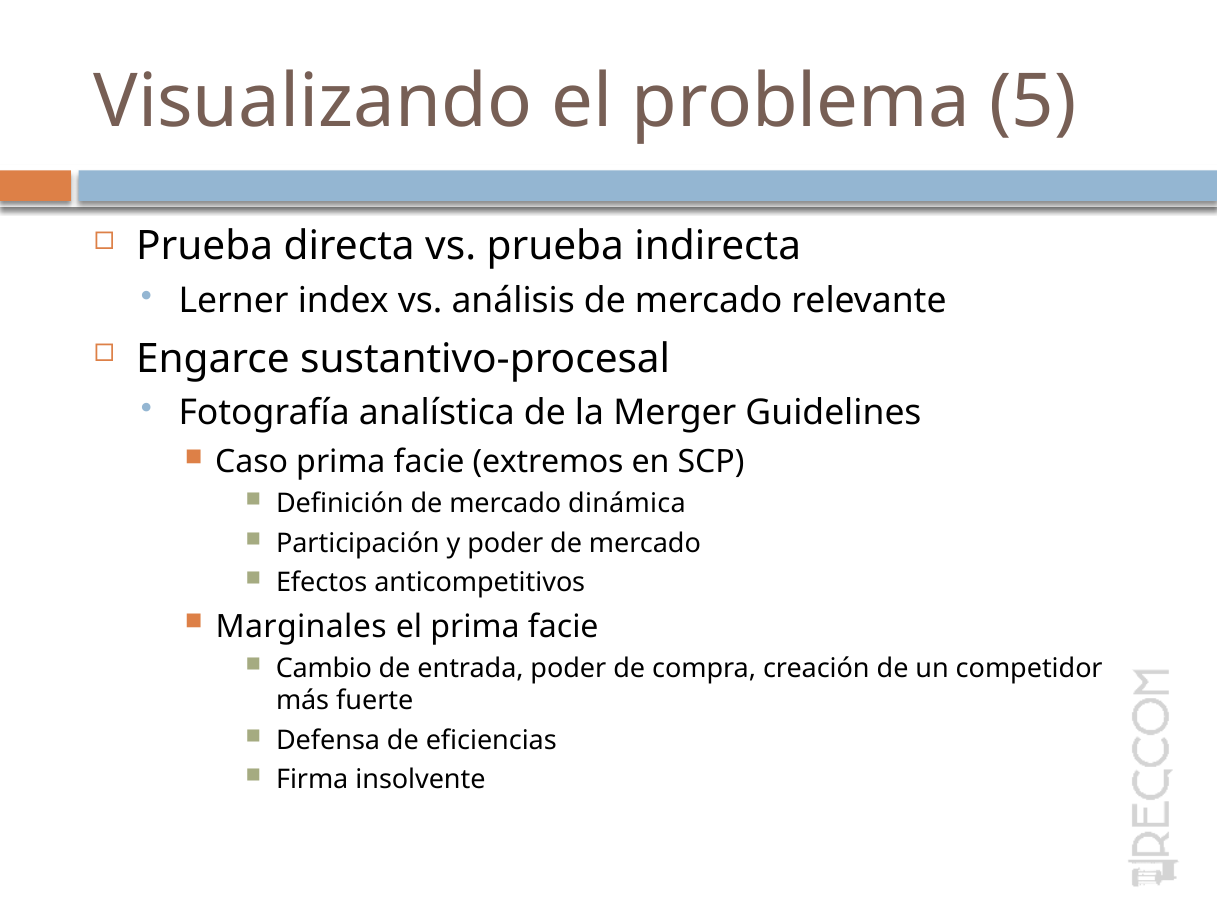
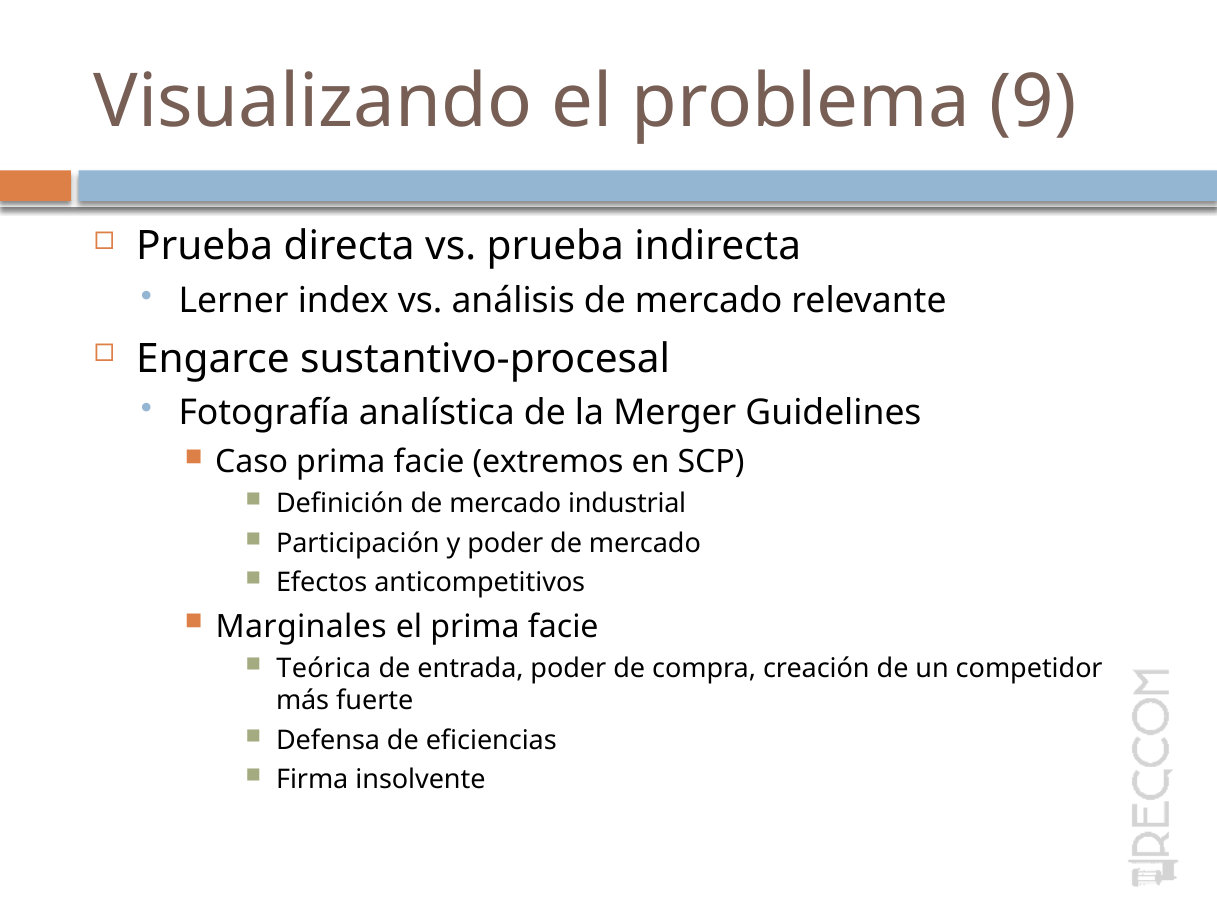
5: 5 -> 9
dinámica: dinámica -> industrial
Cambio: Cambio -> Teórica
